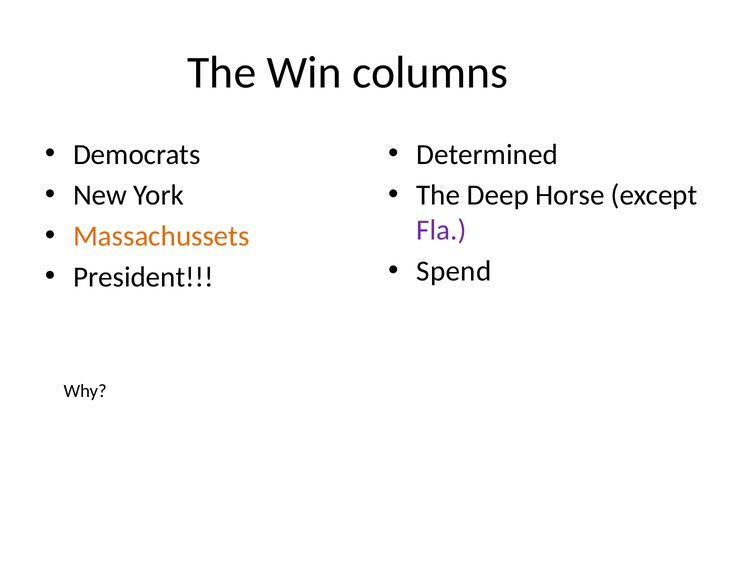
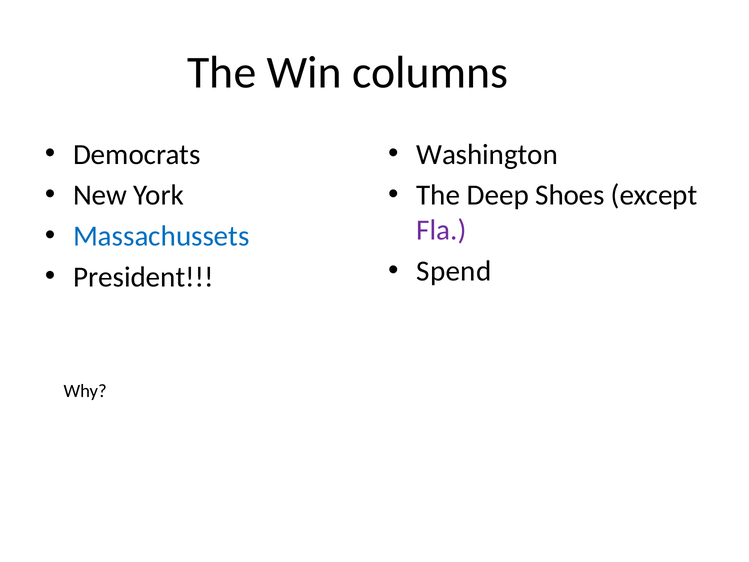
Determined: Determined -> Washington
Horse: Horse -> Shoes
Massachussets colour: orange -> blue
